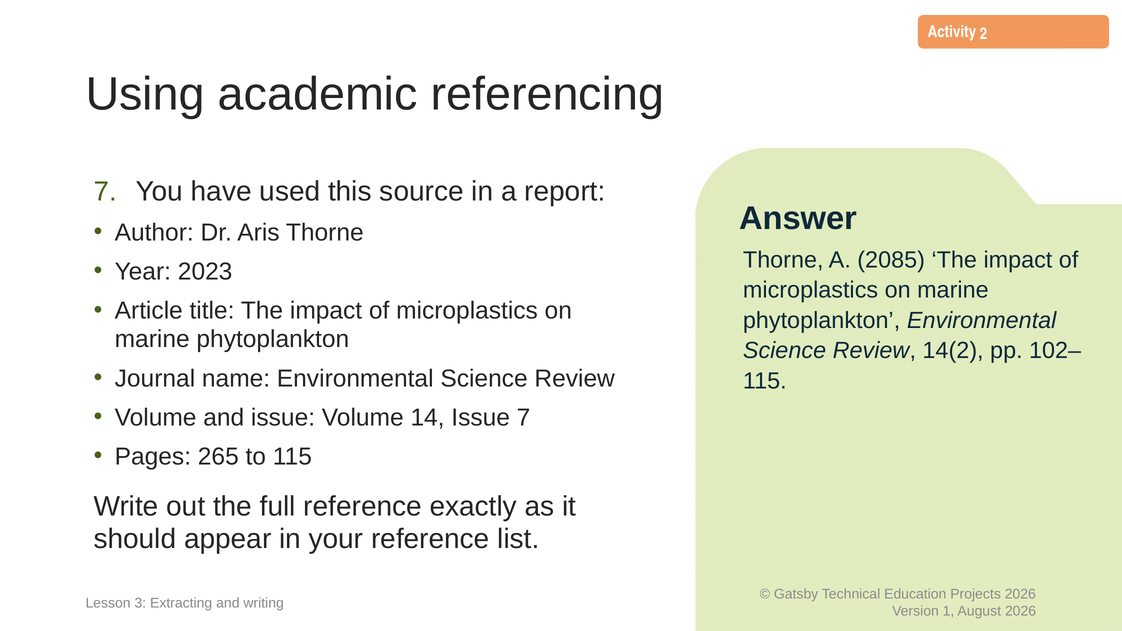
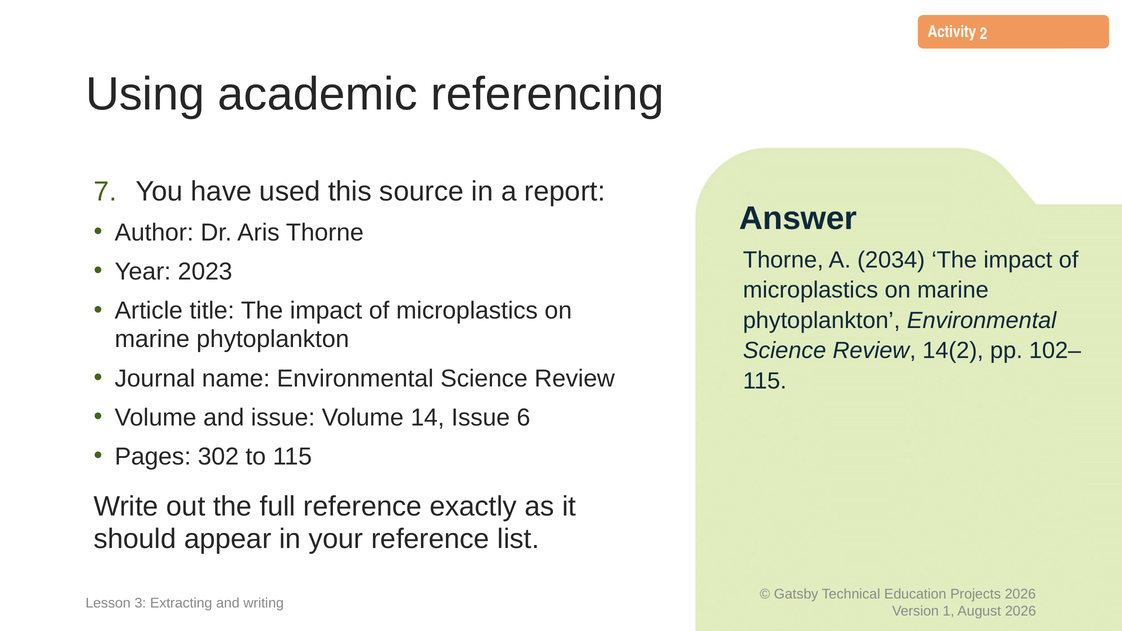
2085: 2085 -> 2034
Issue 7: 7 -> 6
265: 265 -> 302
